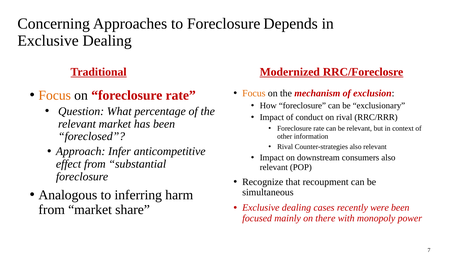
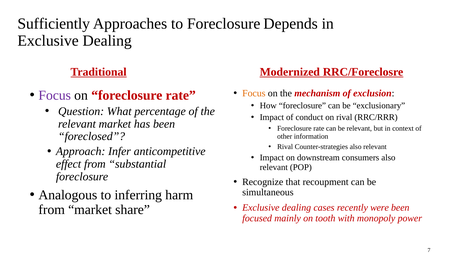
Concerning: Concerning -> Sufficiently
Focus at (55, 95) colour: orange -> purple
there: there -> tooth
